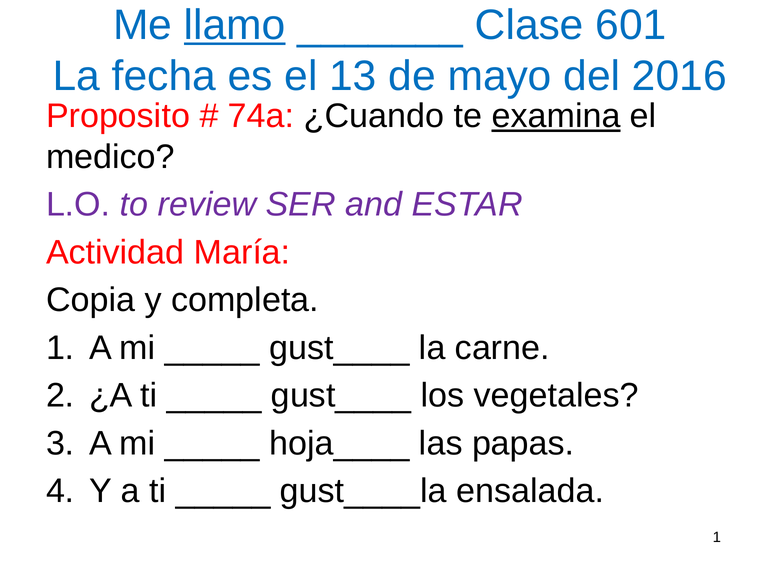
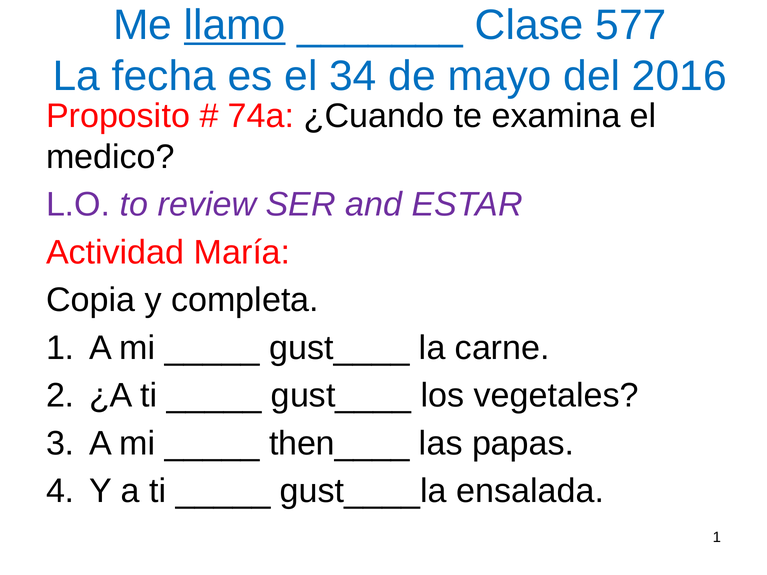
601: 601 -> 577
13: 13 -> 34
examina underline: present -> none
hoja____: hoja____ -> then____
